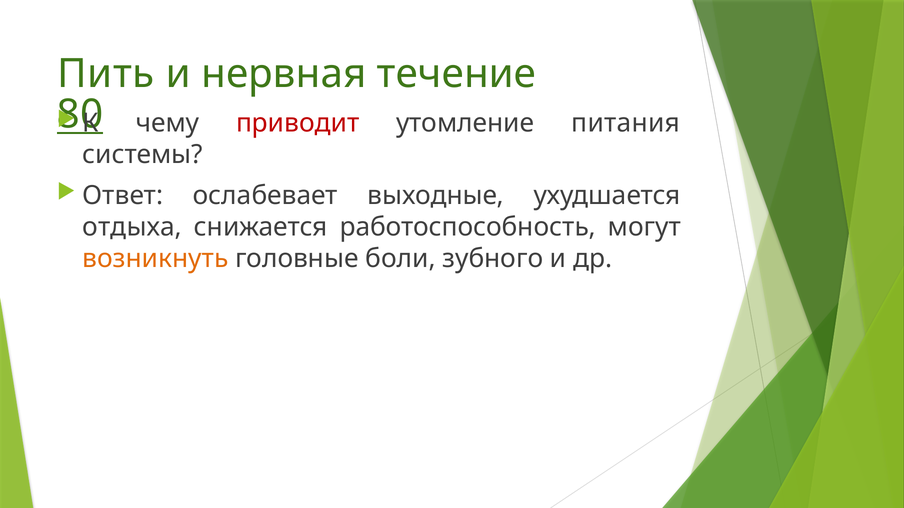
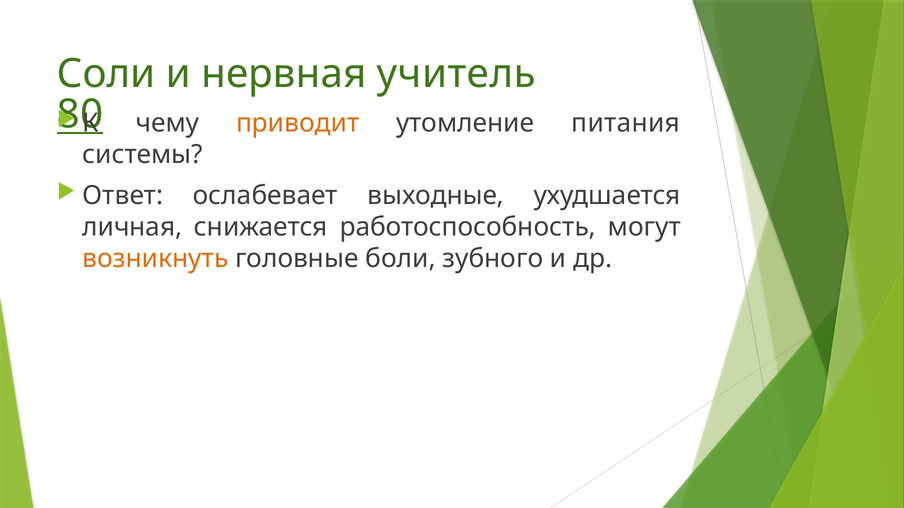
Пить: Пить -> Соли
течение: течение -> учитель
приводит colour: red -> orange
отдыха: отдыха -> личная
